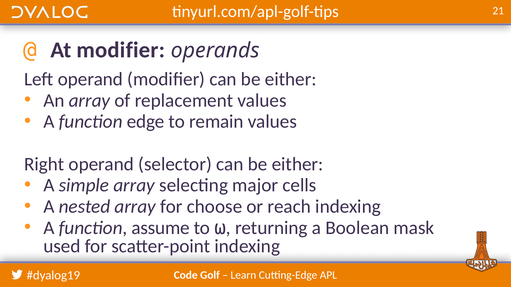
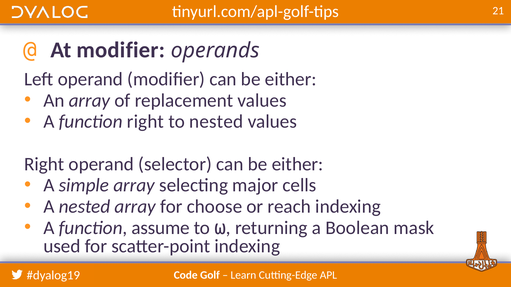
function edge: edge -> right
to remain: remain -> nested
